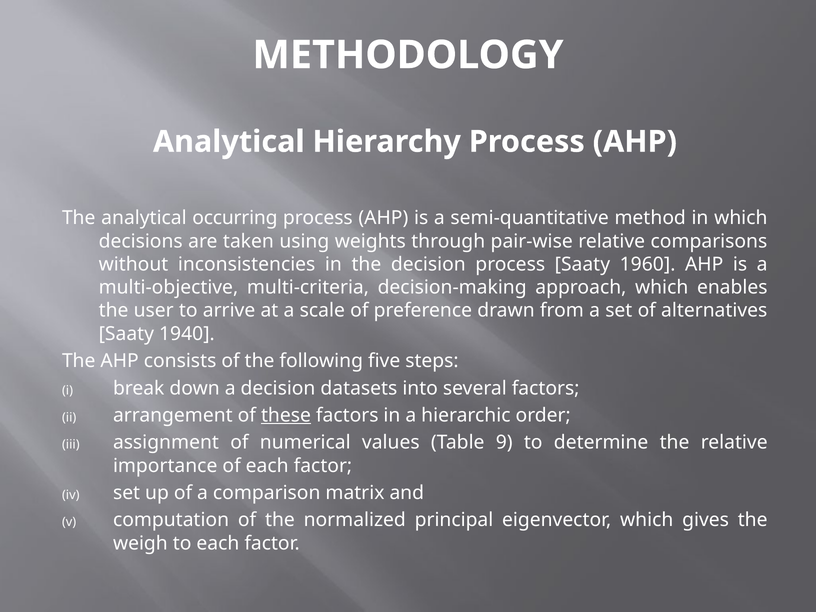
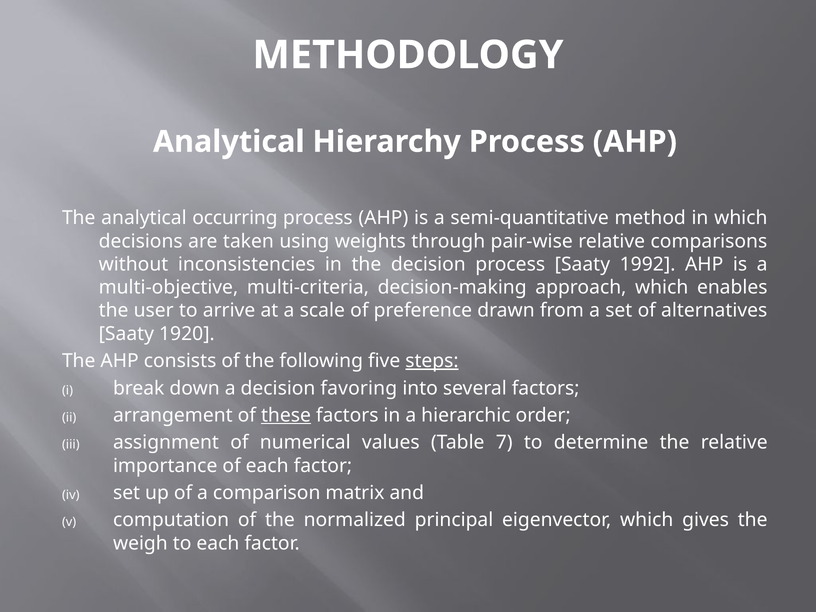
1960: 1960 -> 1992
1940: 1940 -> 1920
steps underline: none -> present
datasets: datasets -> favoring
9: 9 -> 7
